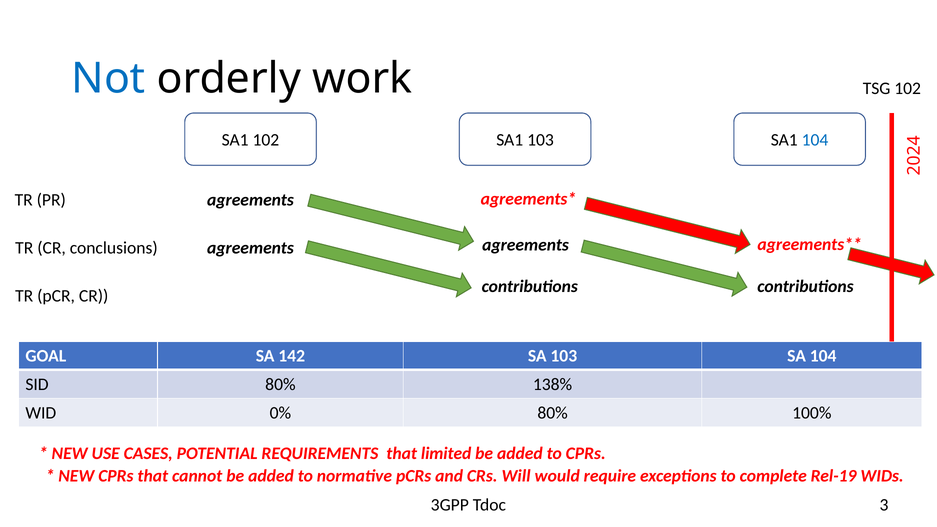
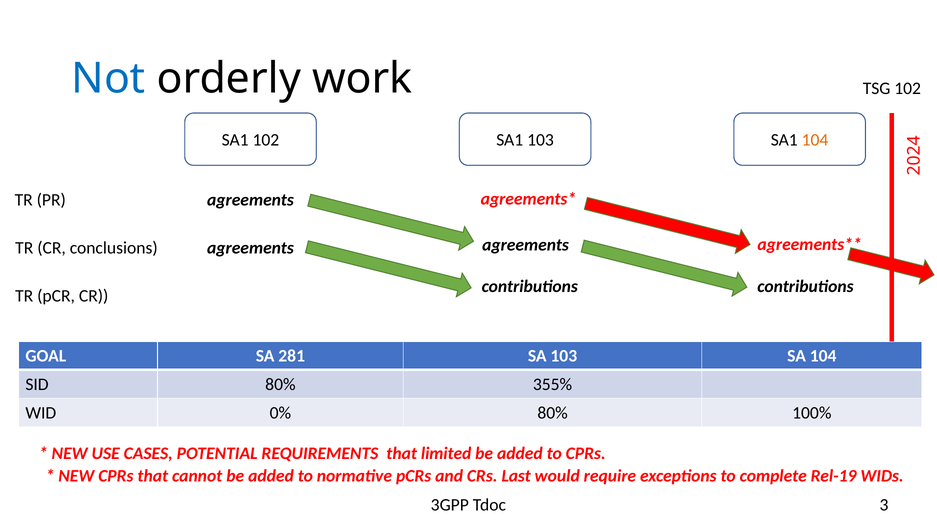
104 at (815, 140) colour: blue -> orange
142: 142 -> 281
138%: 138% -> 355%
Will: Will -> Last
